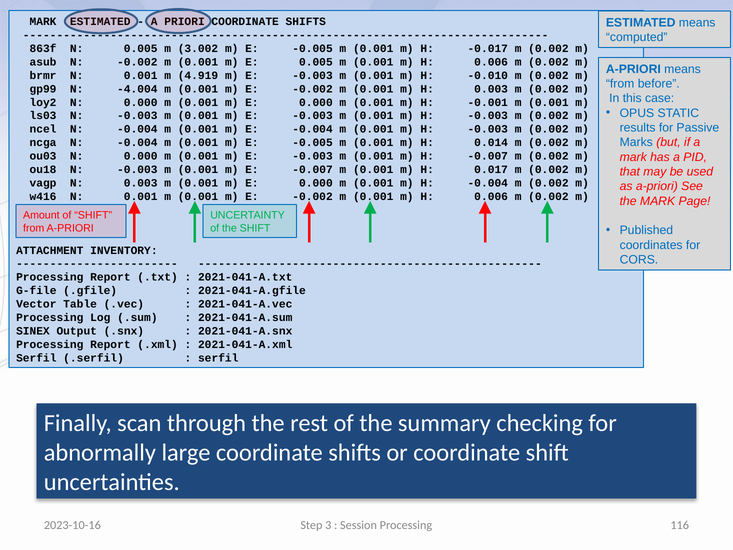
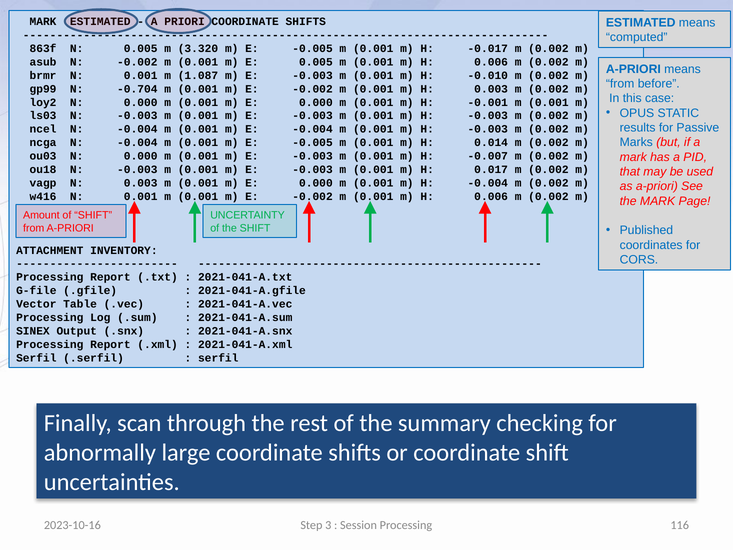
3.002: 3.002 -> 3.320
4.919: 4.919 -> 1.087
-4.004: -4.004 -> -0.704
-0.007 at (313, 170): -0.007 -> -0.003
